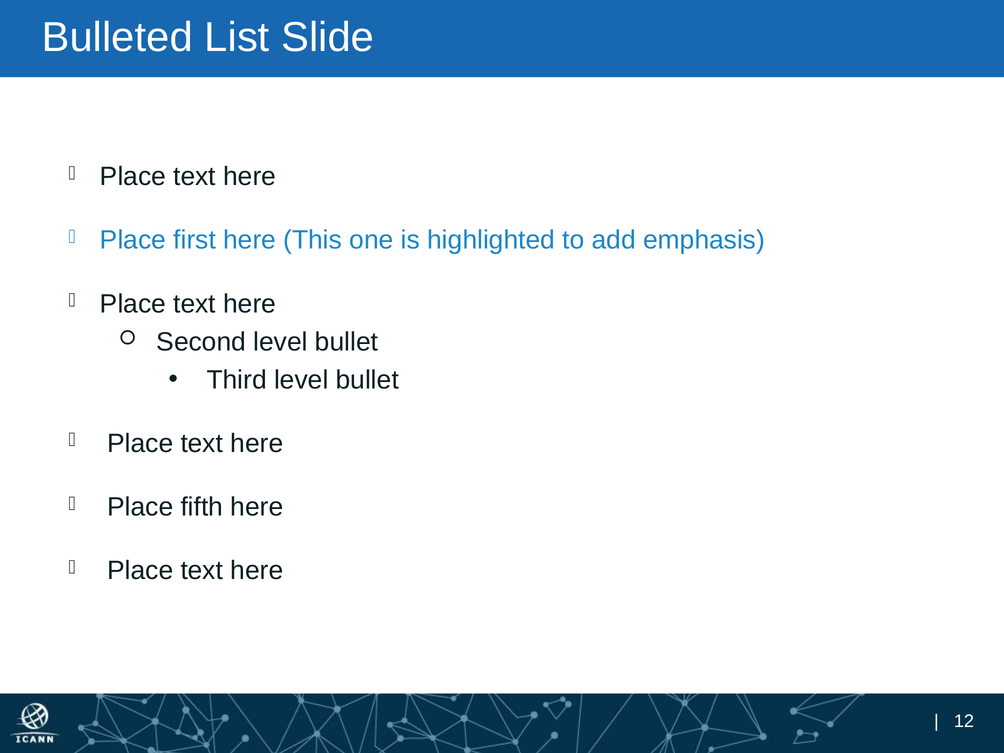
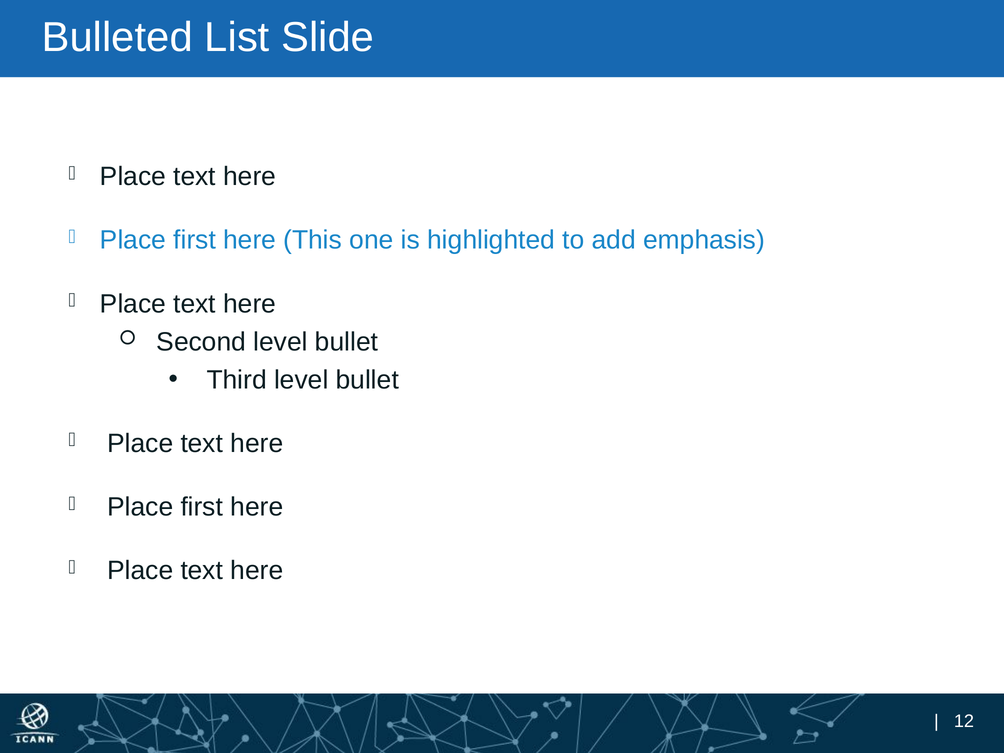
fifth at (202, 507): fifth -> first
